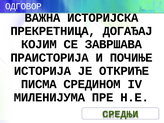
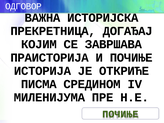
СРЕДЊИ at (120, 114): СРЕДЊИ -> ПОЧИЊЕ
